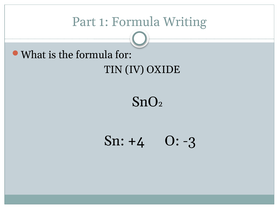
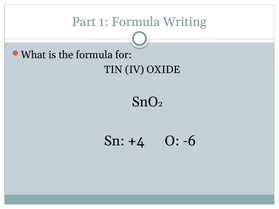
-3: -3 -> -6
